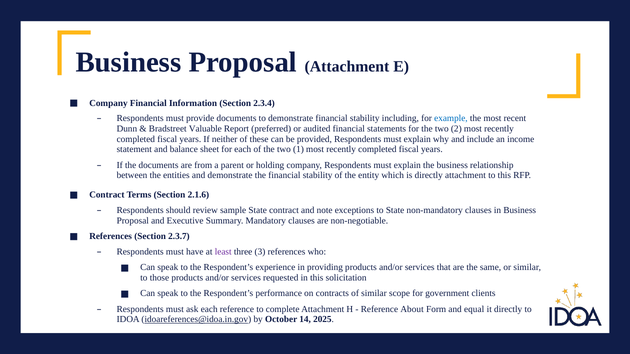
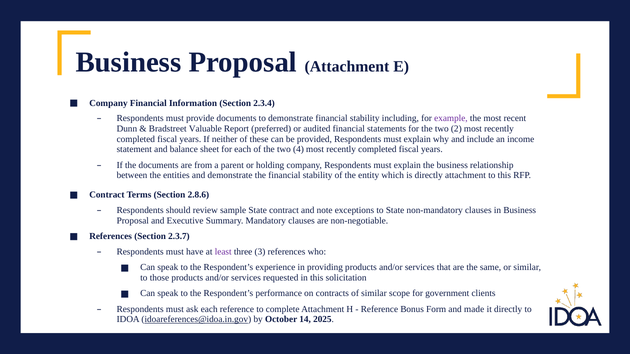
example colour: blue -> purple
1: 1 -> 4
2.1.6: 2.1.6 -> 2.8.6
About: About -> Bonus
equal: equal -> made
